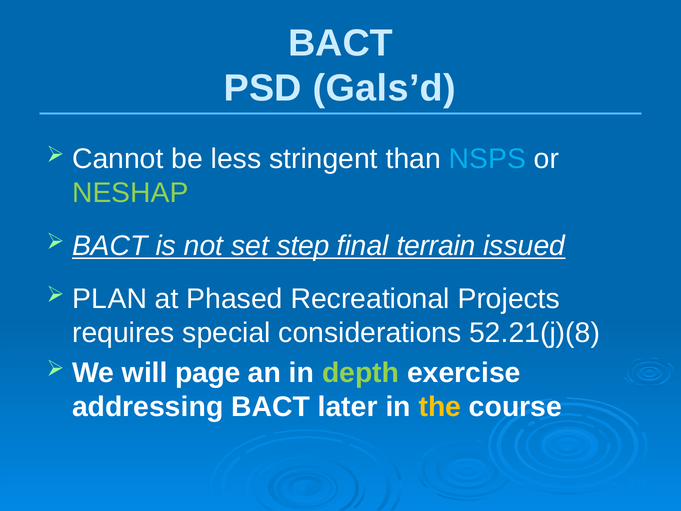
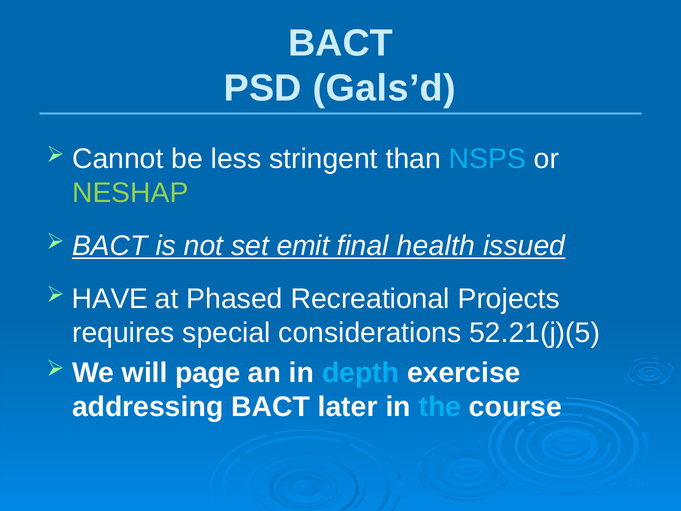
step: step -> emit
terrain: terrain -> health
PLAN: PLAN -> HAVE
52.21(j)(8: 52.21(j)(8 -> 52.21(j)(5
depth colour: light green -> light blue
the colour: yellow -> light blue
